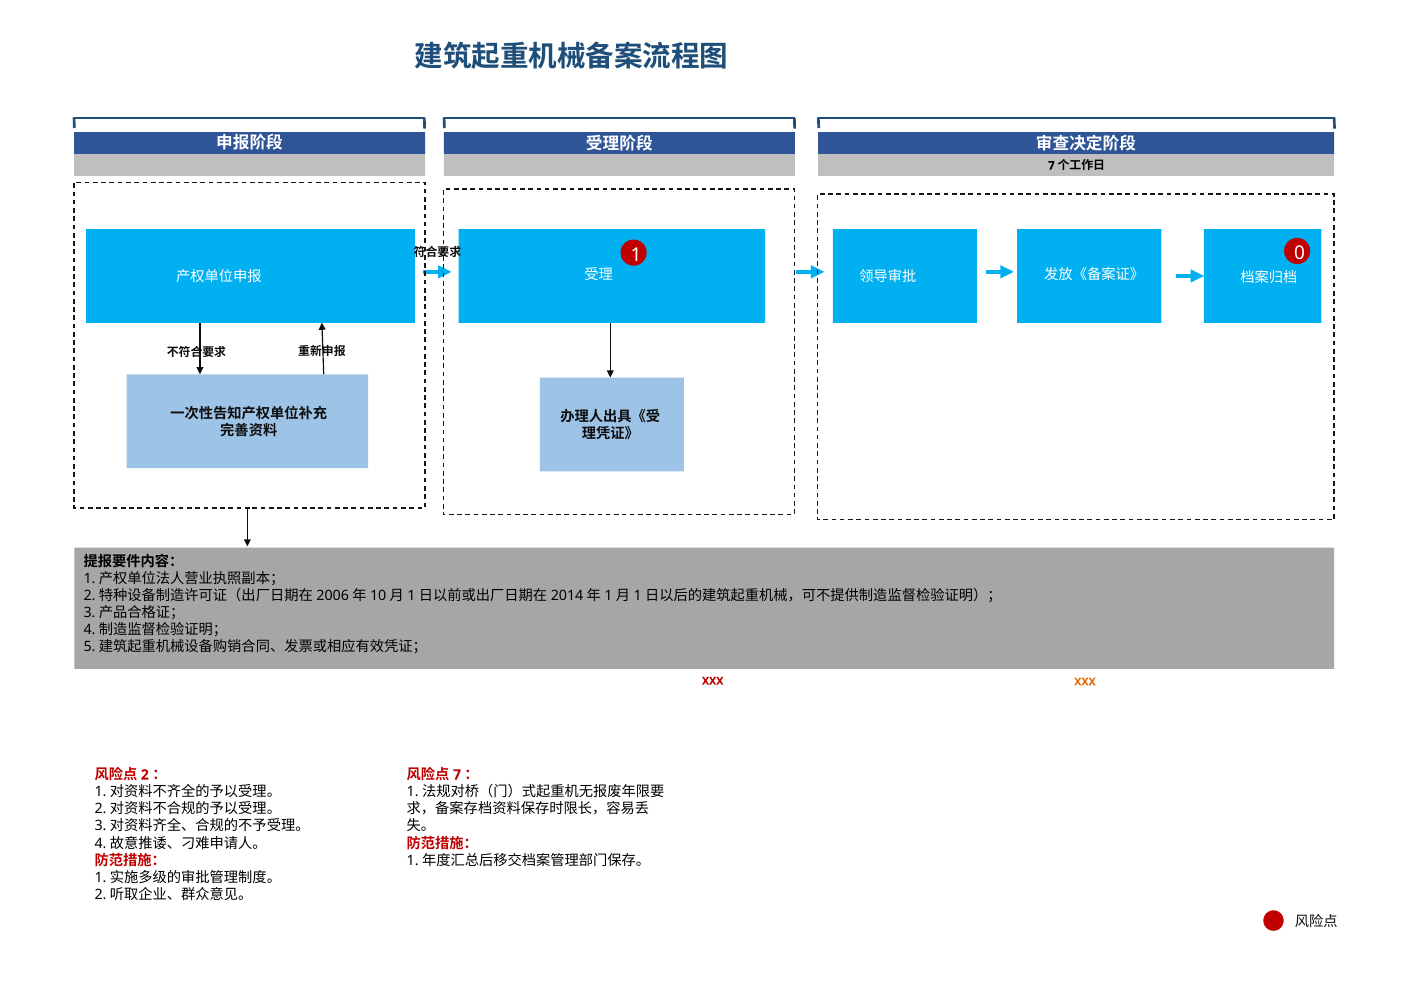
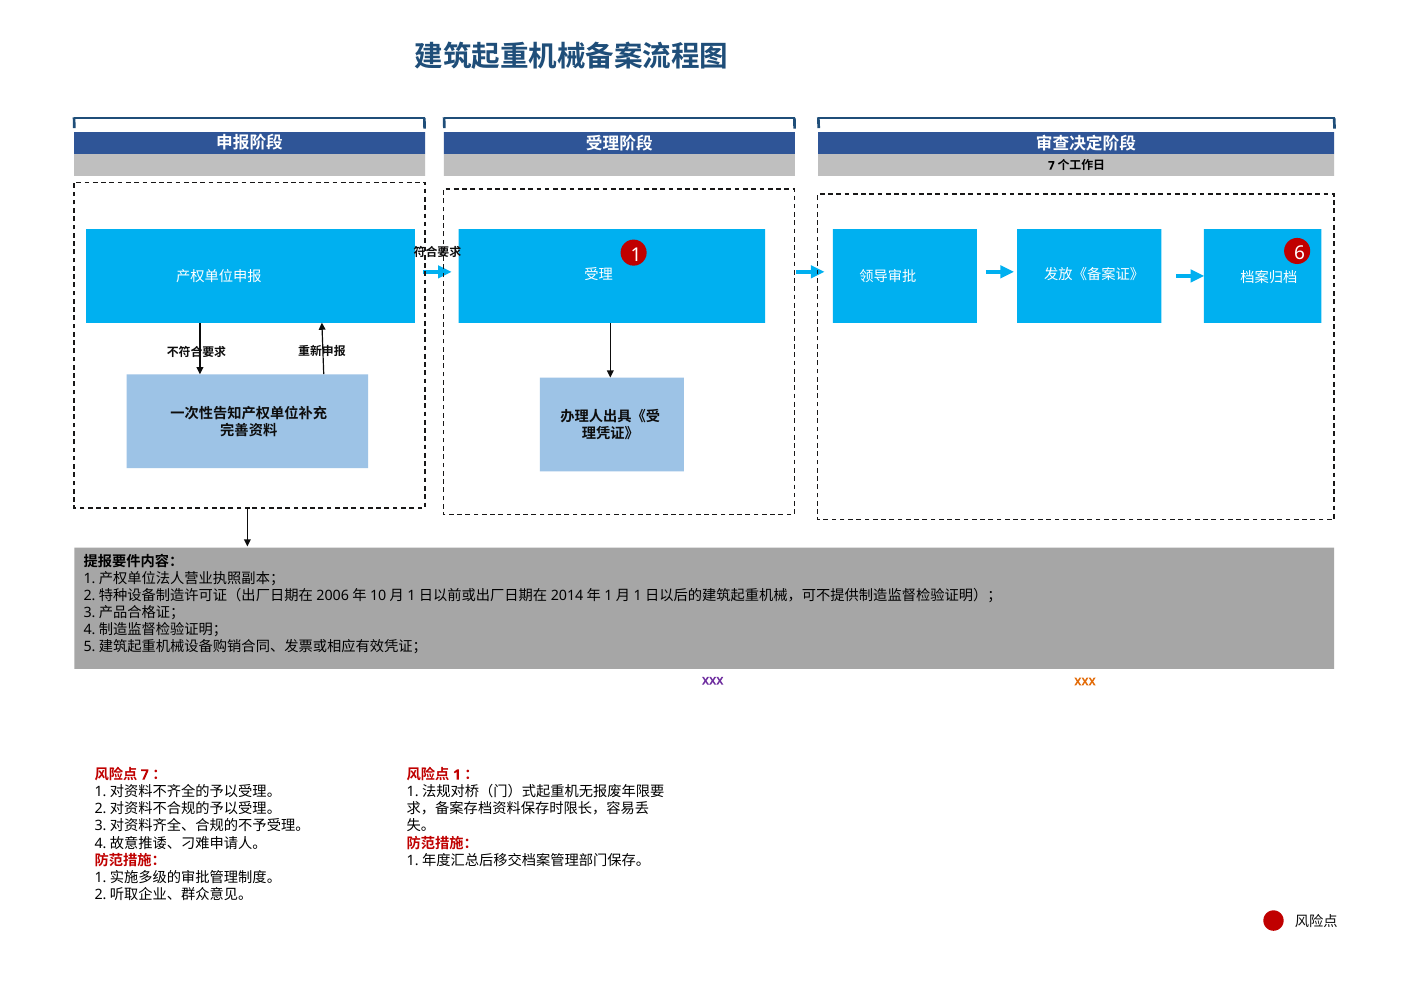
0: 0 -> 6
XXX at (713, 681) colour: red -> purple
2 at (145, 775): 2 -> 7
7 at (457, 775): 7 -> 1
